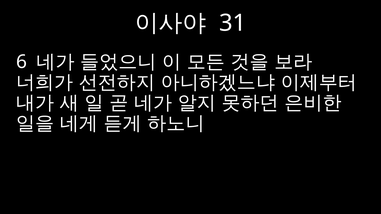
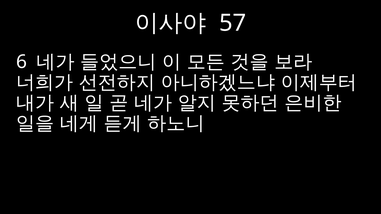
31: 31 -> 57
